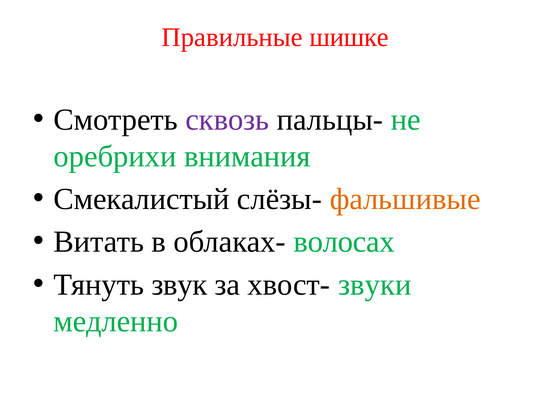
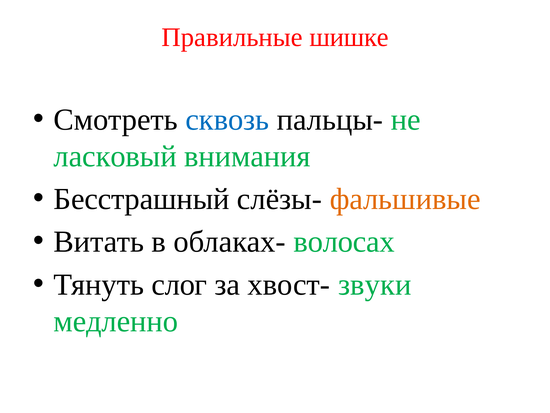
сквозь colour: purple -> blue
оребрихи: оребрихи -> ласковый
Смекалистый: Смекалистый -> Бесстрашный
звук: звук -> слог
